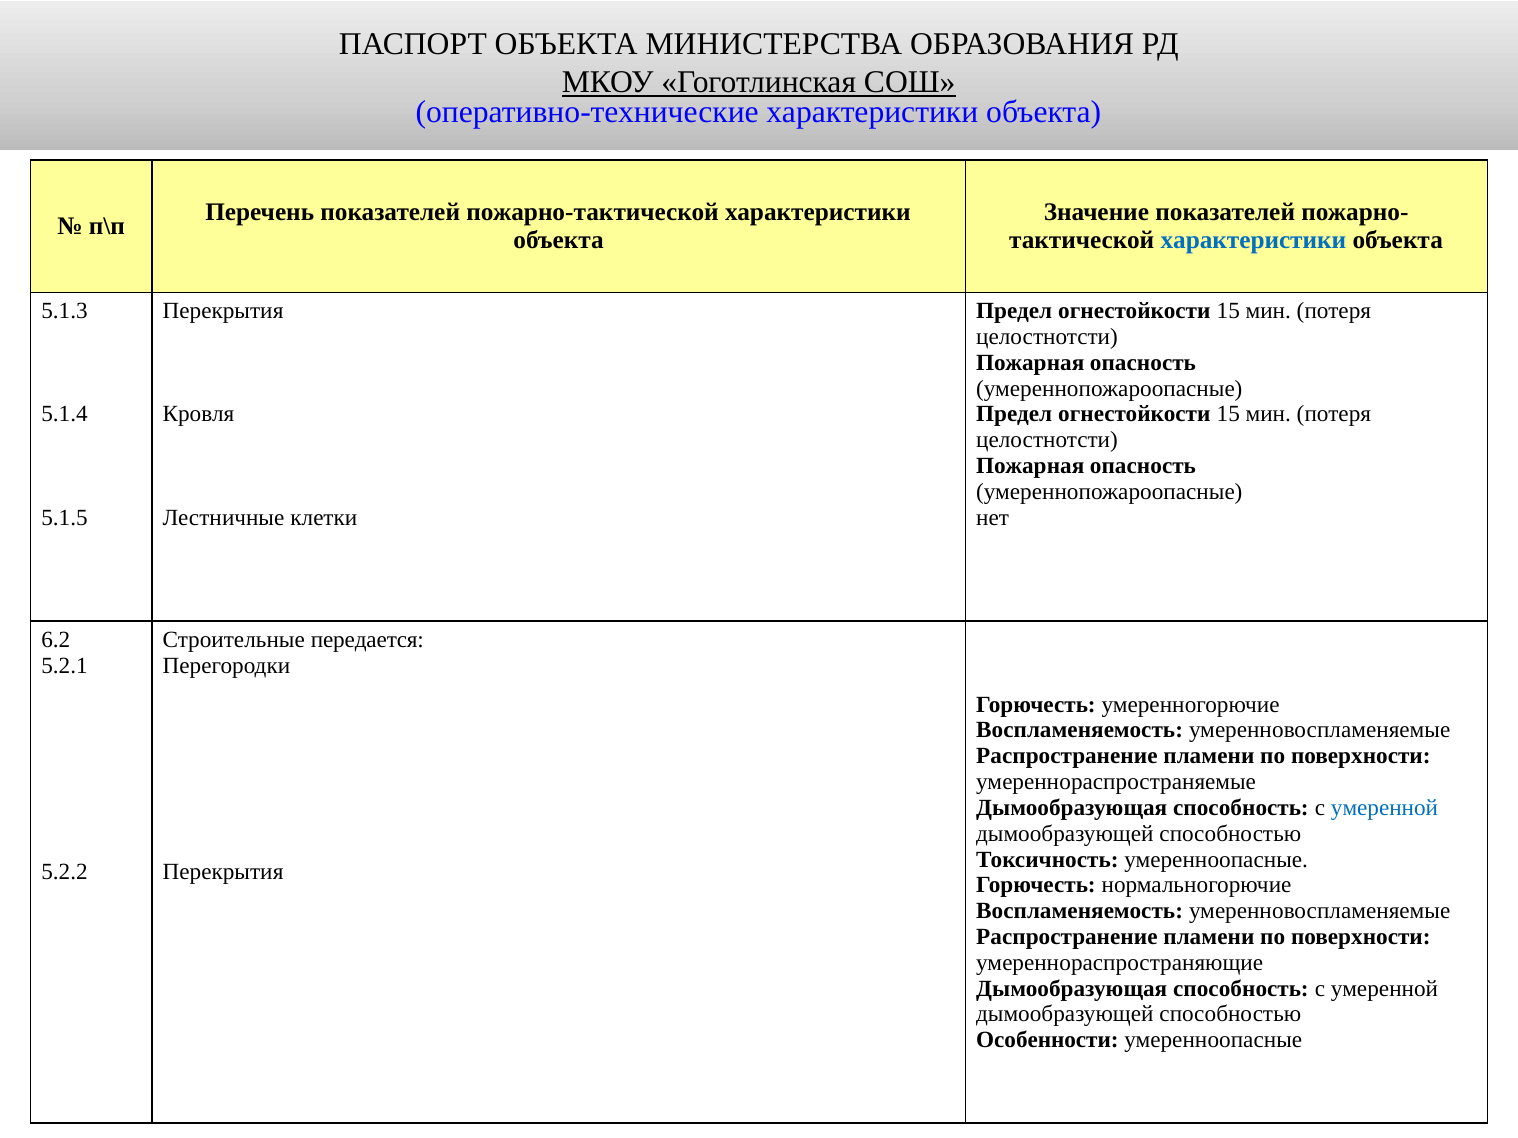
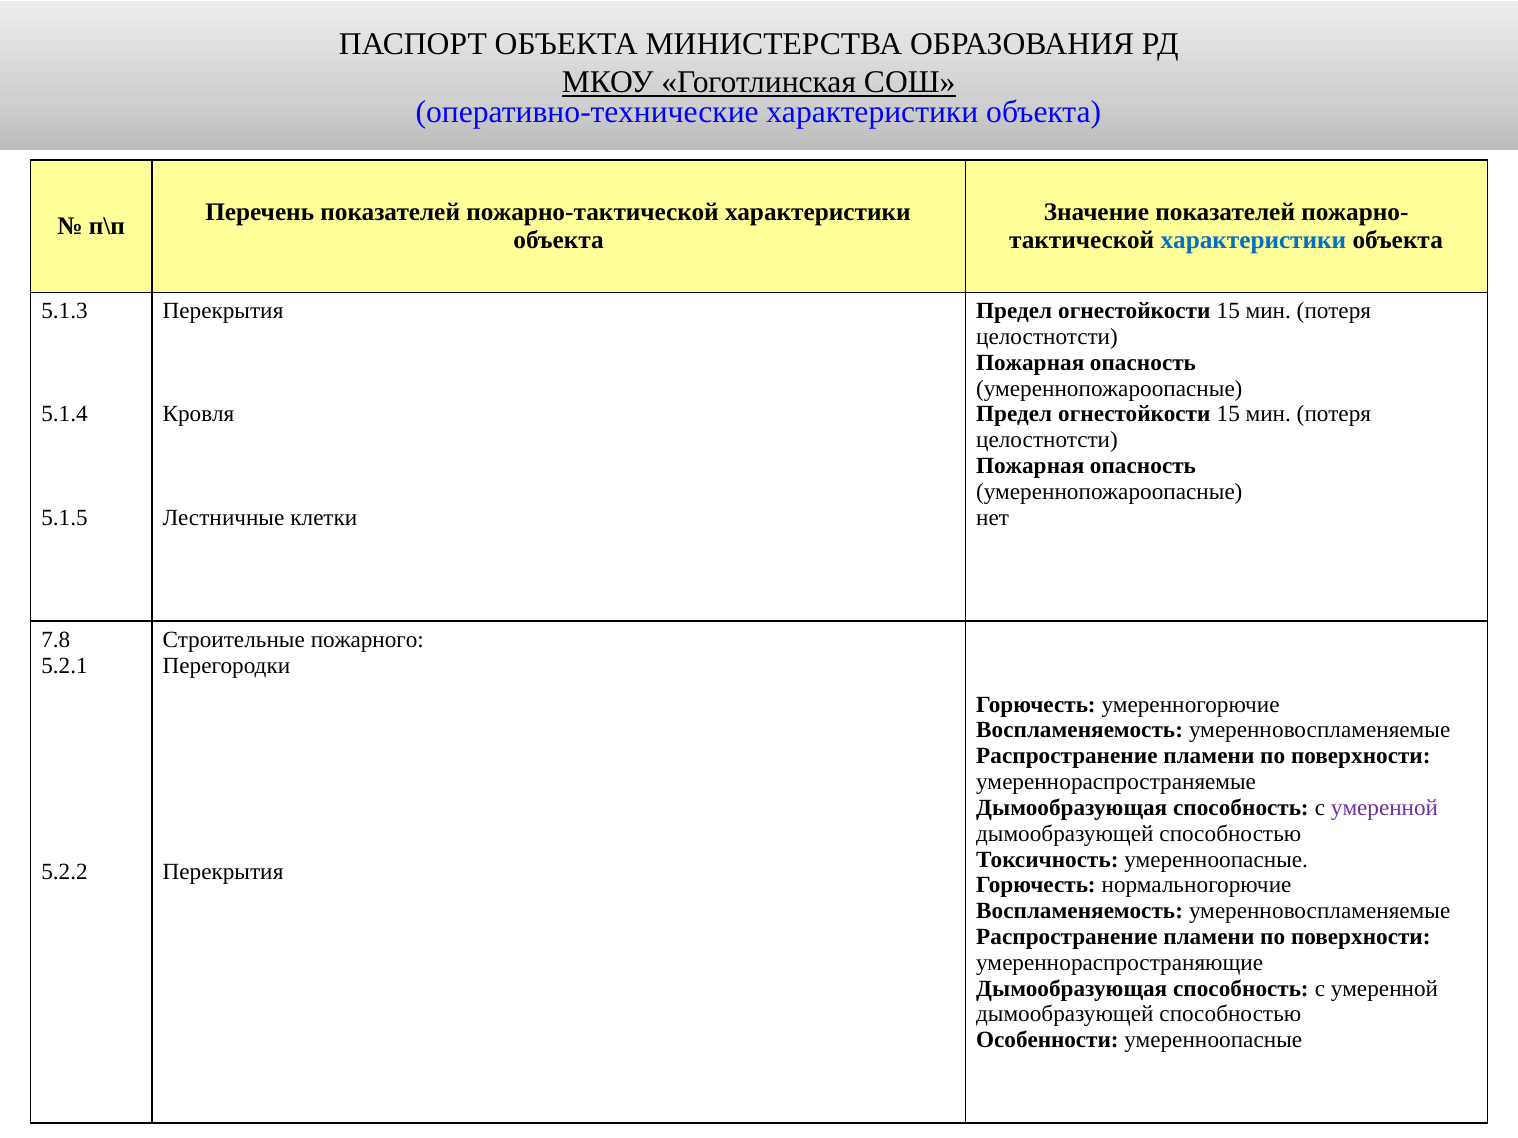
6.2: 6.2 -> 7.8
передается: передается -> пожарного
умеренной at (1385, 808) colour: blue -> purple
